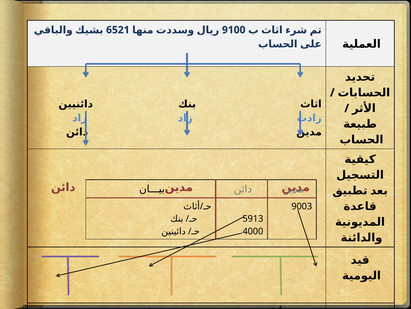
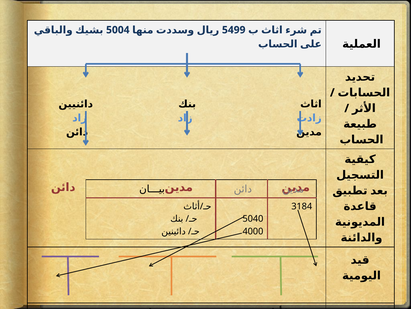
6521: 6521 -> 5004
9100: 9100 -> 5499
9003: 9003 -> 3184
5913: 5913 -> 5040
